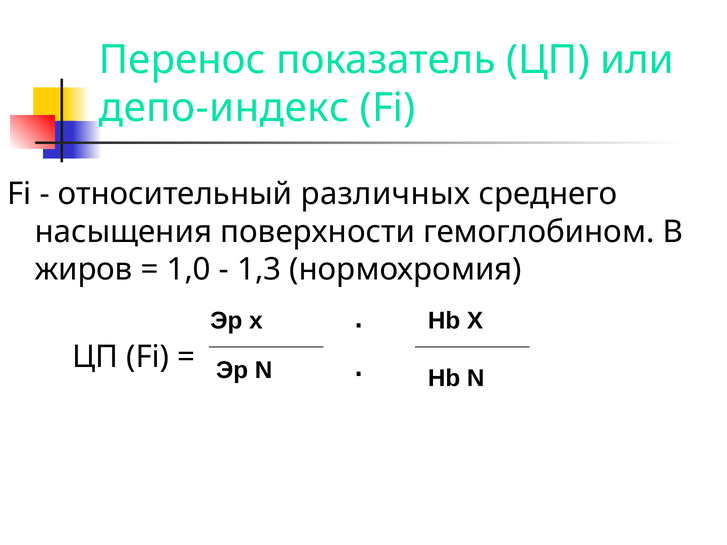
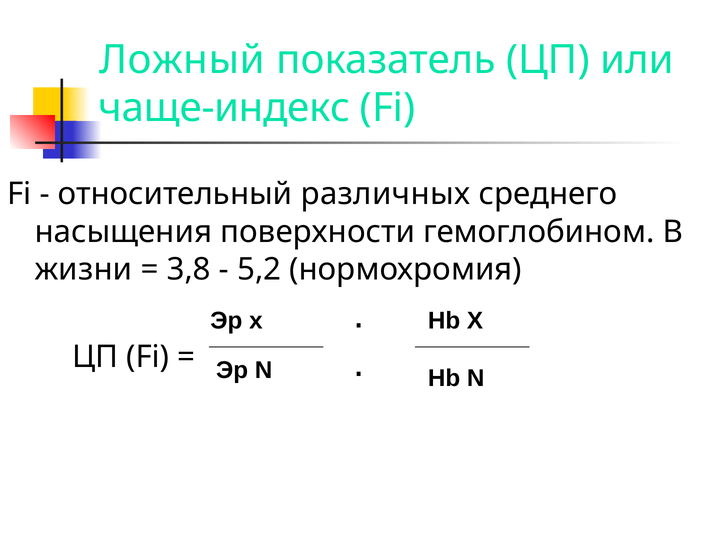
Перенос: Перенос -> Ложный
депо-индекс: депо-индекс -> чаще-индекс
жиров: жиров -> жизни
1,0: 1,0 -> 3,8
1,3: 1,3 -> 5,2
